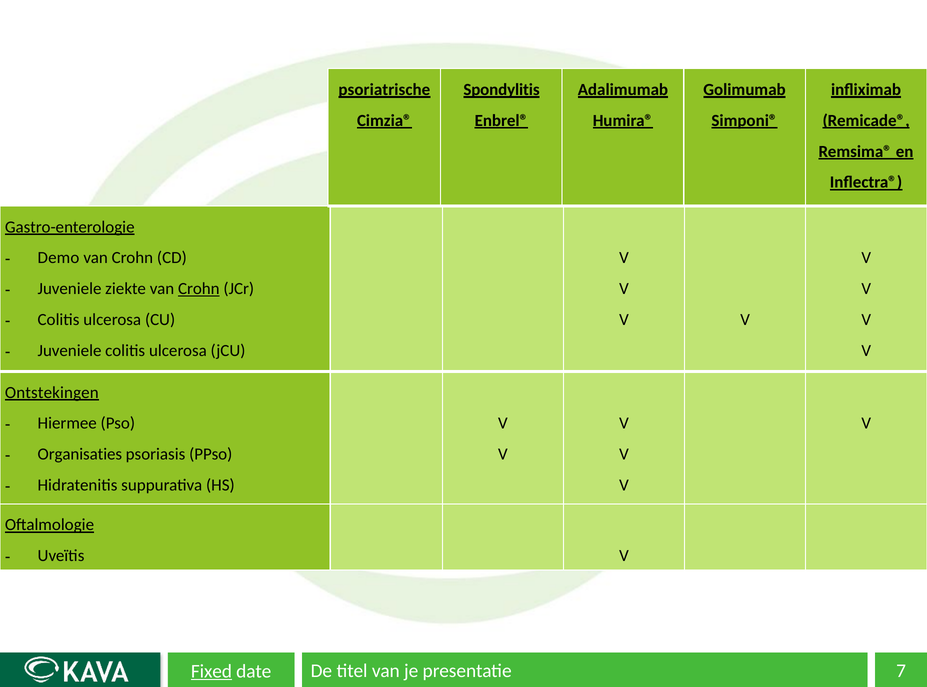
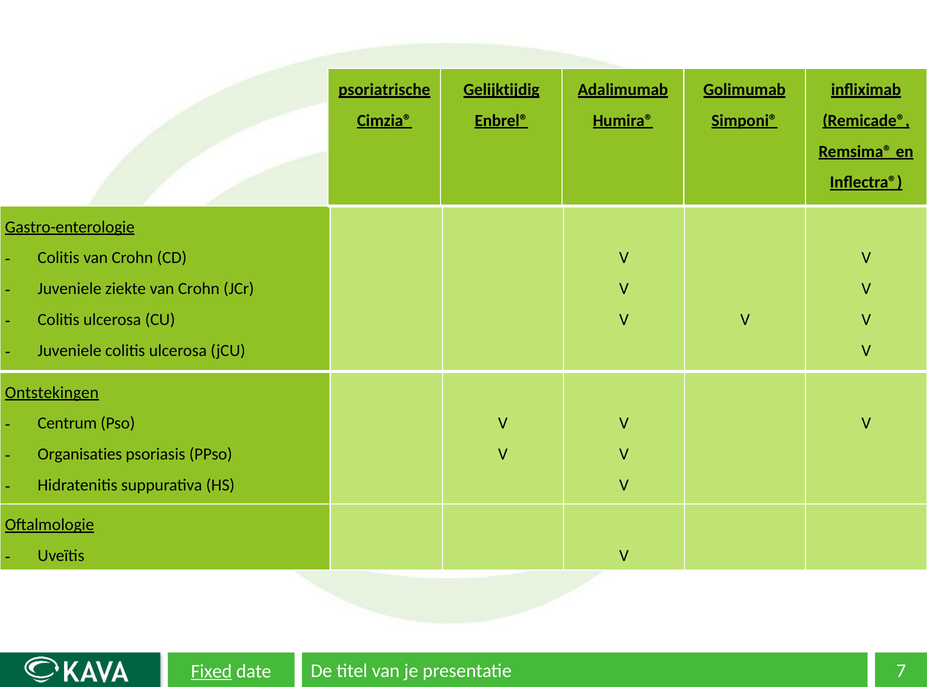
Spondylitis: Spondylitis -> Gelijktijdig
Demo at (58, 258): Demo -> Colitis
Crohn at (199, 289) underline: present -> none
Hiermee: Hiermee -> Centrum
